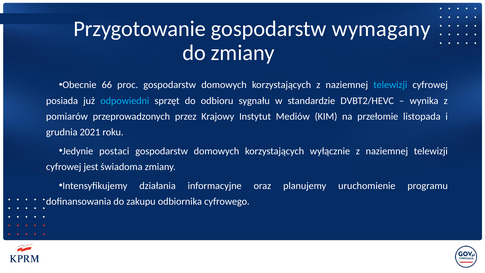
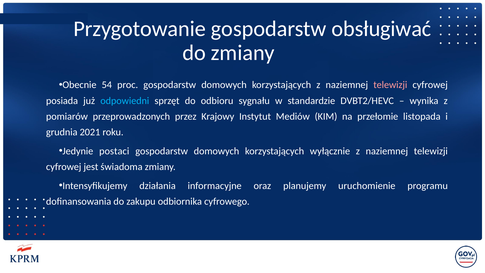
wymagany: wymagany -> obsługiwać
66: 66 -> 54
telewizji at (390, 85) colour: light blue -> pink
